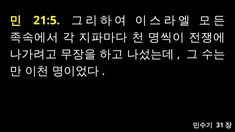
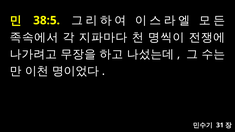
21:5: 21:5 -> 38:5
